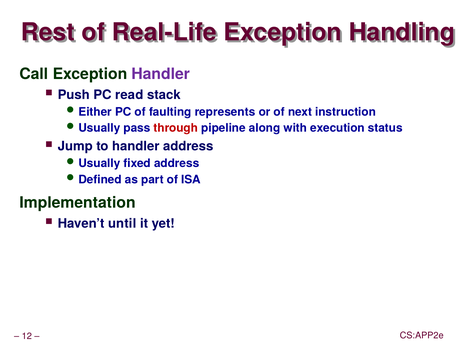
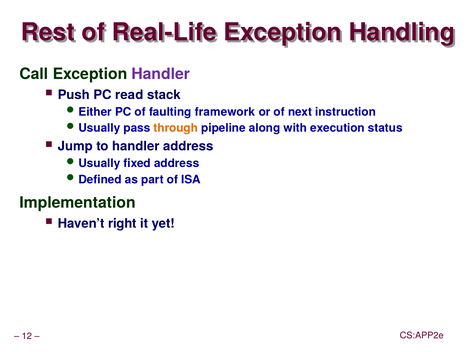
represents: represents -> framework
through colour: red -> orange
until: until -> right
